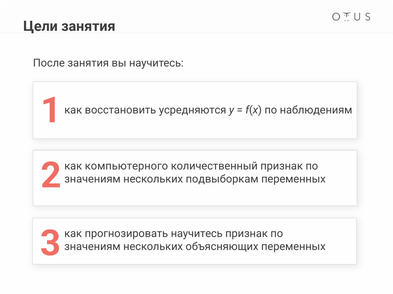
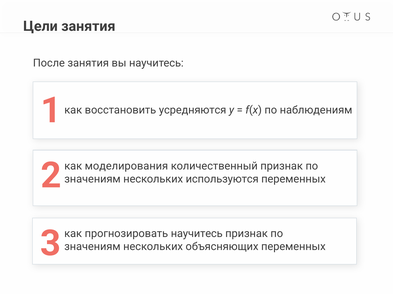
компьютерного: компьютерного -> моделирования
подвыборкам: подвыборкам -> используются
